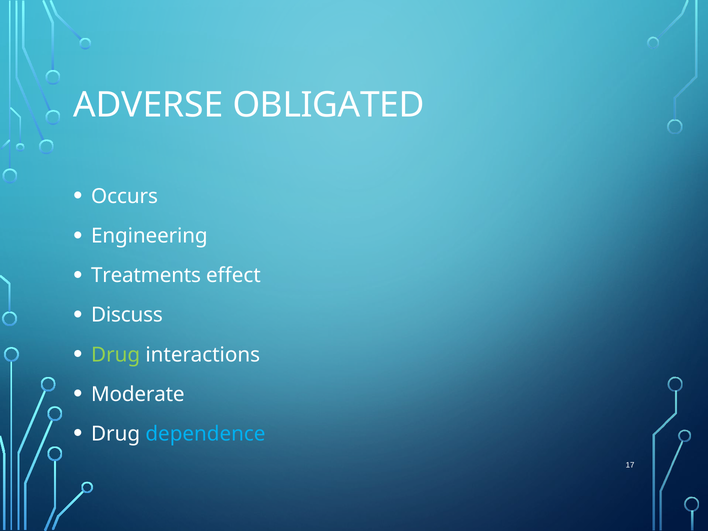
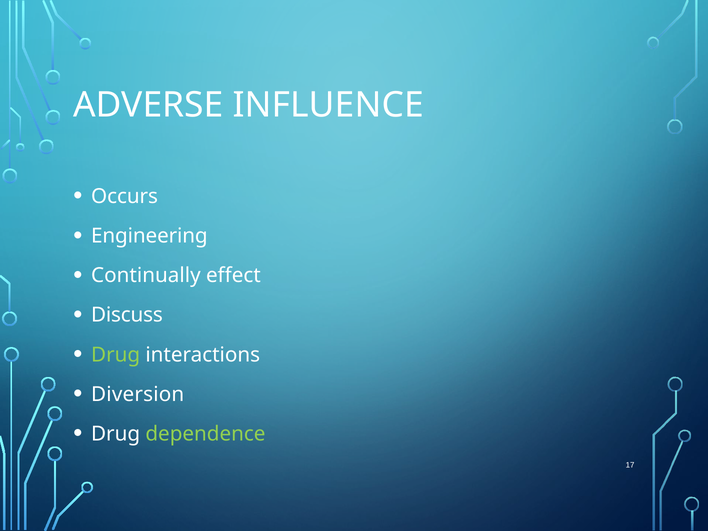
OBLIGATED: OBLIGATED -> INFLUENCE
Treatments: Treatments -> Continually
Moderate: Moderate -> Diversion
dependence colour: light blue -> light green
